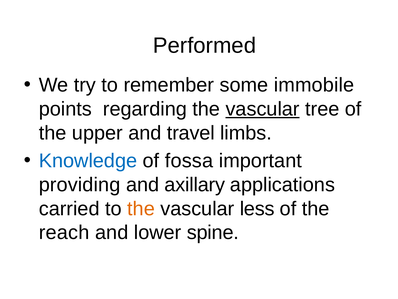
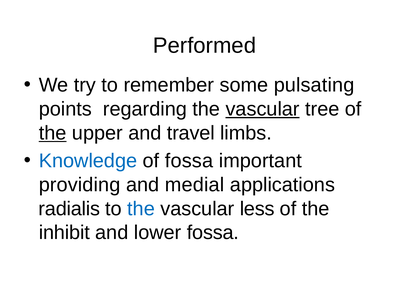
immobile: immobile -> pulsating
the at (53, 133) underline: none -> present
axillary: axillary -> medial
carried: carried -> radialis
the at (141, 208) colour: orange -> blue
reach: reach -> inhibit
lower spine: spine -> fossa
